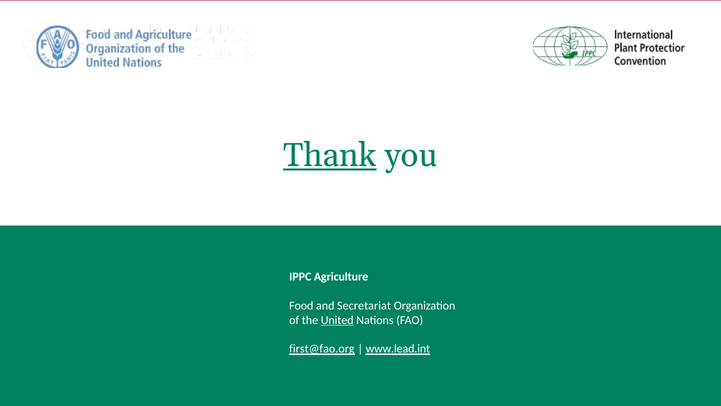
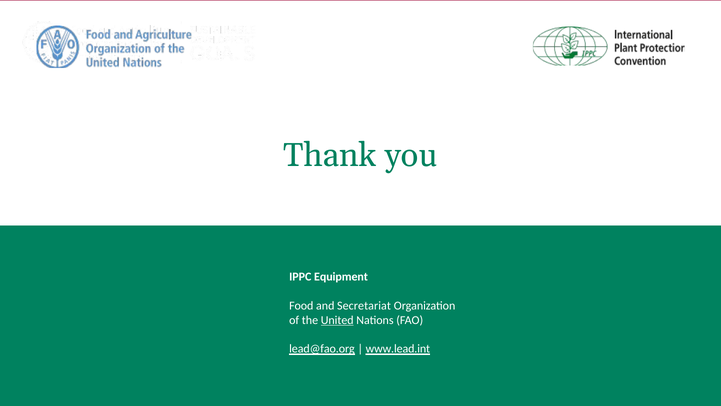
Thank underline: present -> none
Agriculture: Agriculture -> Equipment
first@fao.org: first@fao.org -> lead@fao.org
